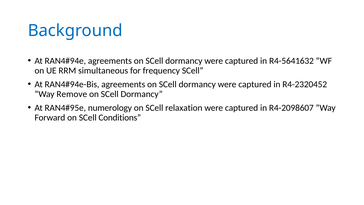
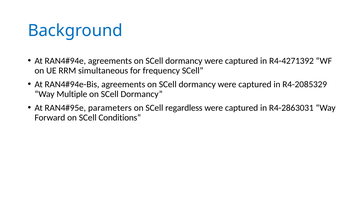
R4-5641632: R4-5641632 -> R4-4271392
R4-2320452: R4-2320452 -> R4-2085329
Remove: Remove -> Multiple
numerology: numerology -> parameters
relaxation: relaxation -> regardless
R4-2098607: R4-2098607 -> R4-2863031
